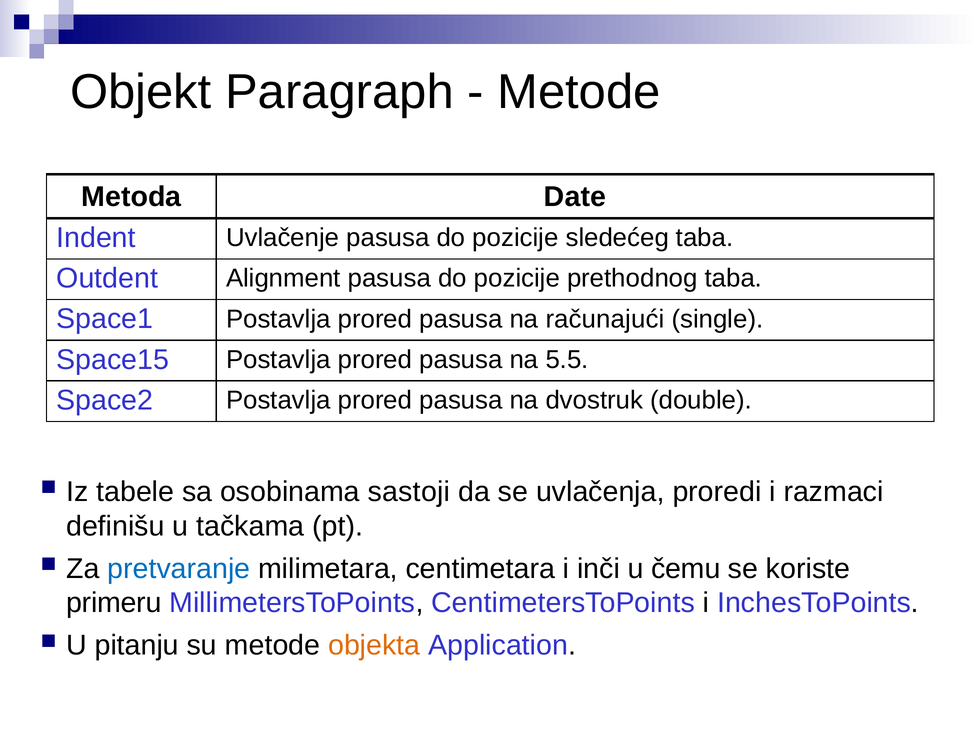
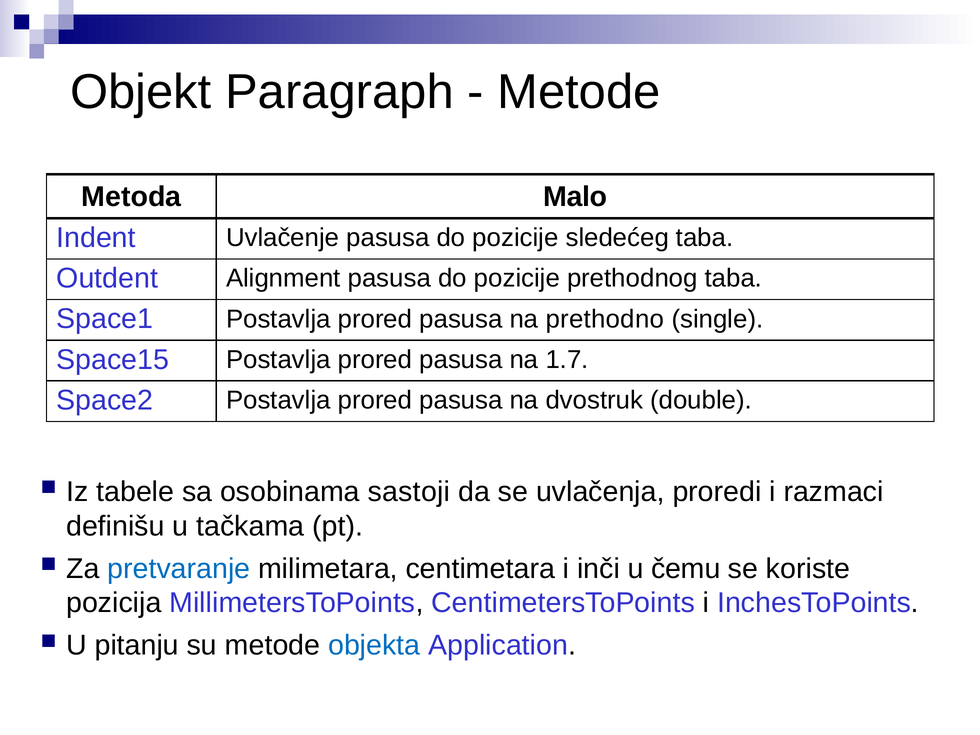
Date: Date -> Malo
računajući: računajući -> prethodno
5.5: 5.5 -> 1.7
primeru: primeru -> pozicija
objekta colour: orange -> blue
